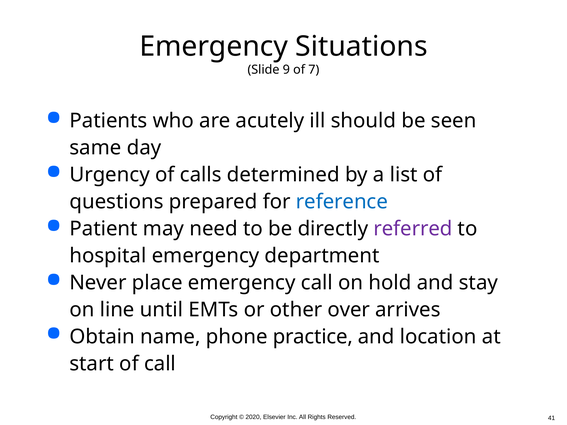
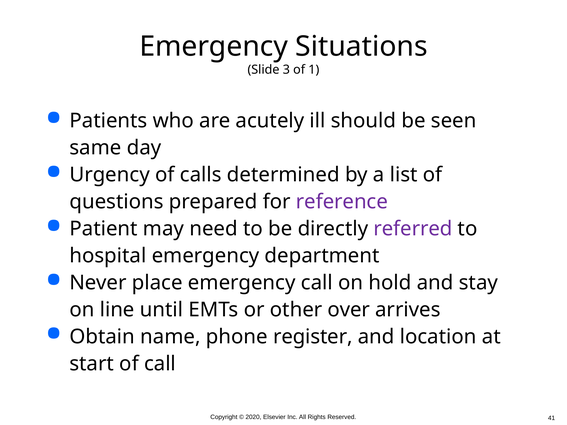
9: 9 -> 3
7: 7 -> 1
reference colour: blue -> purple
practice: practice -> register
